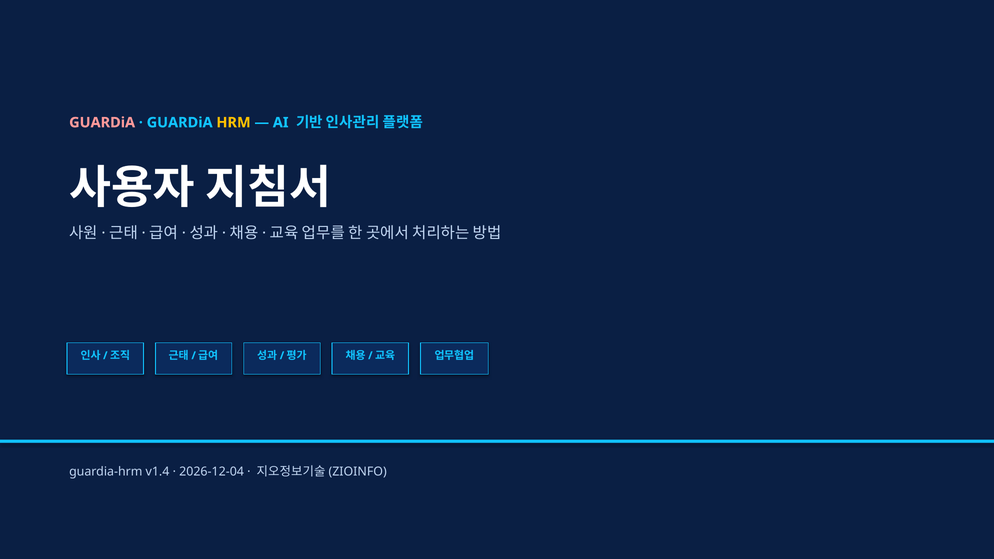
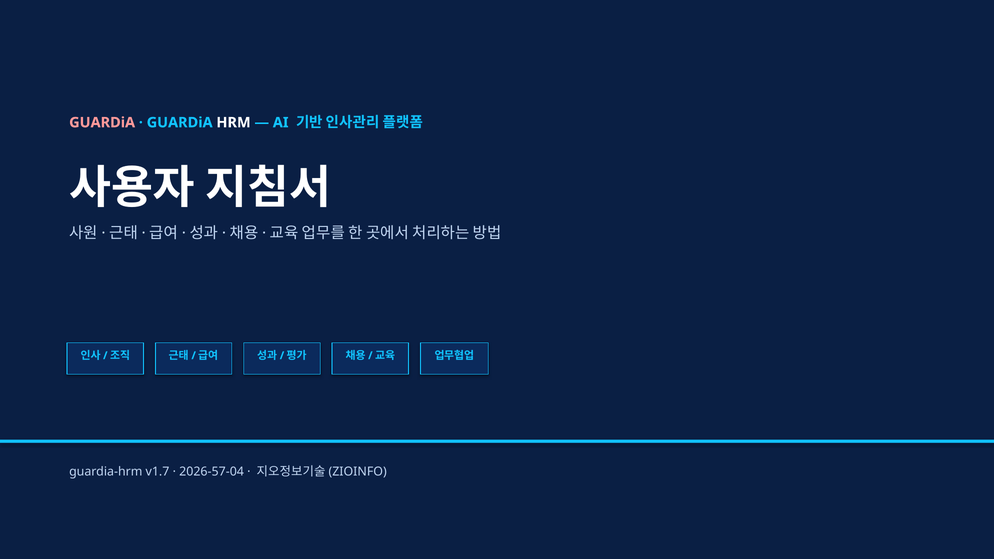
HRM colour: yellow -> white
v1.4: v1.4 -> v1.7
2026-12-04: 2026-12-04 -> 2026-57-04
